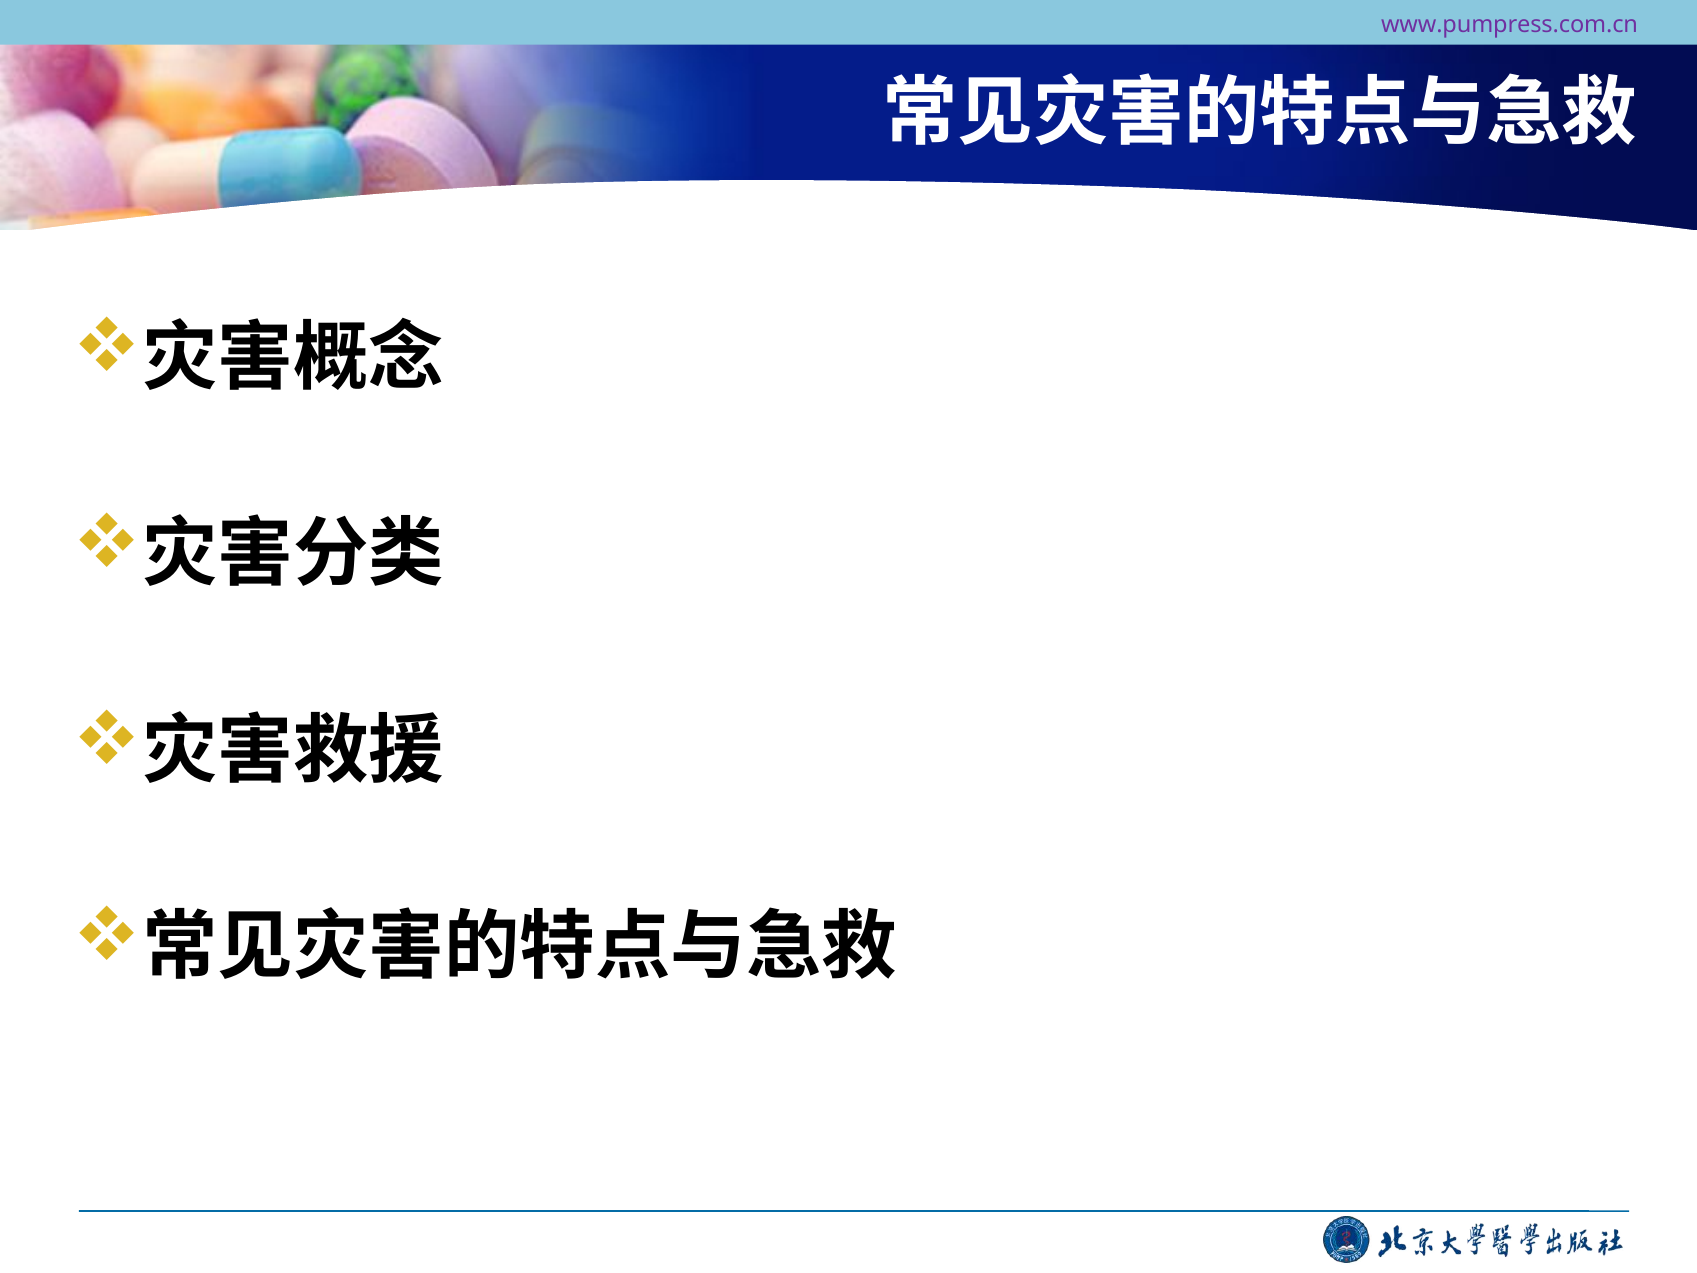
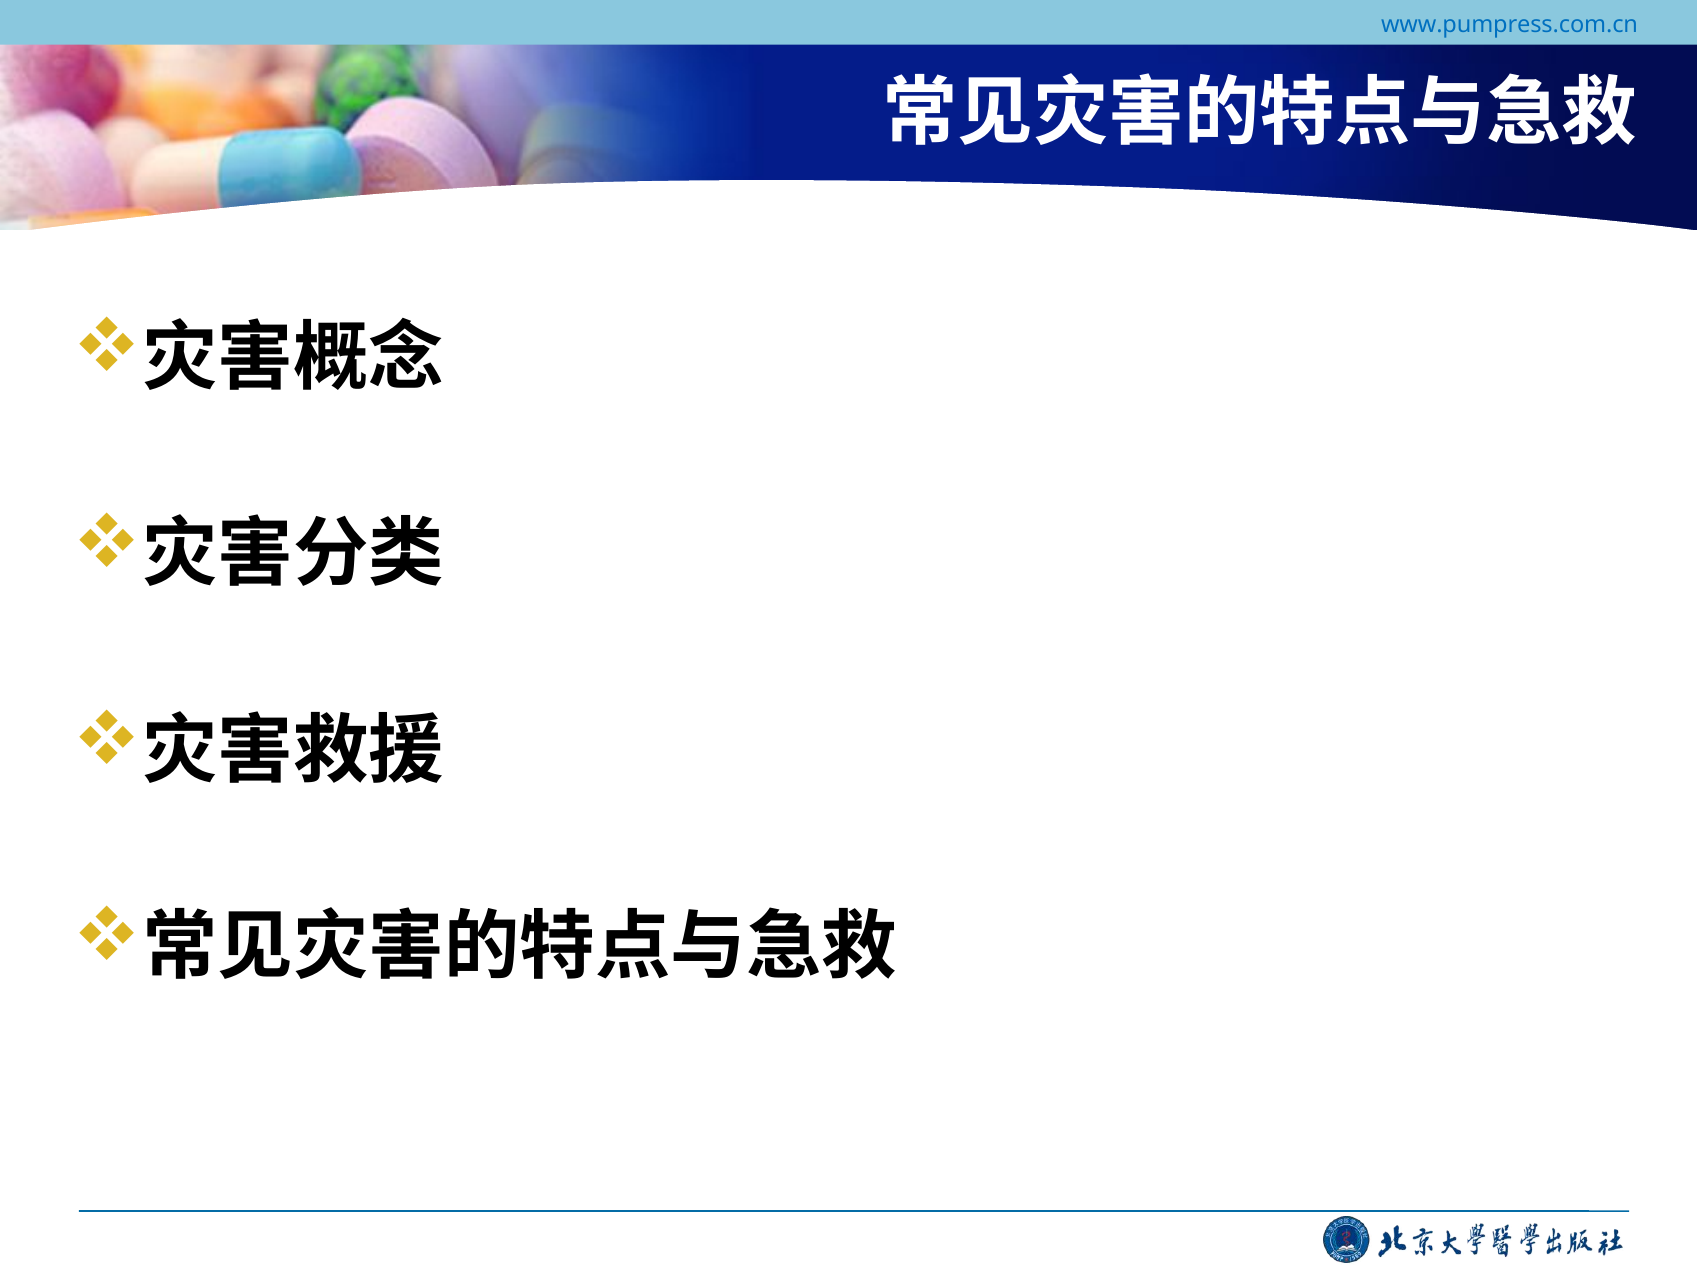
www.pumpress.com.cn colour: purple -> blue
